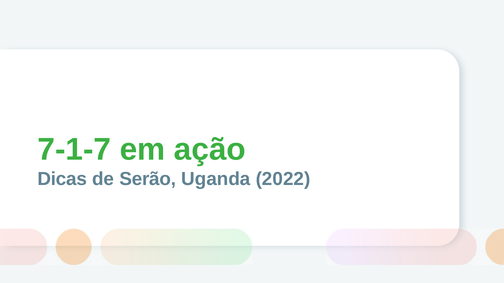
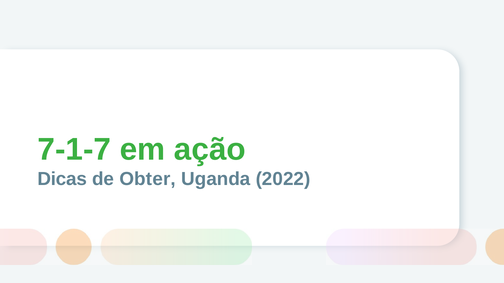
Serão: Serão -> Obter
